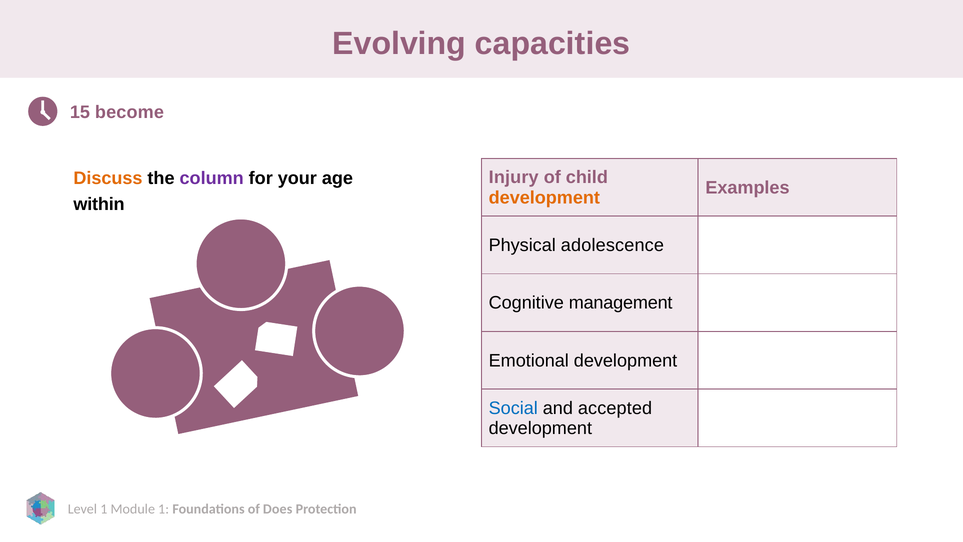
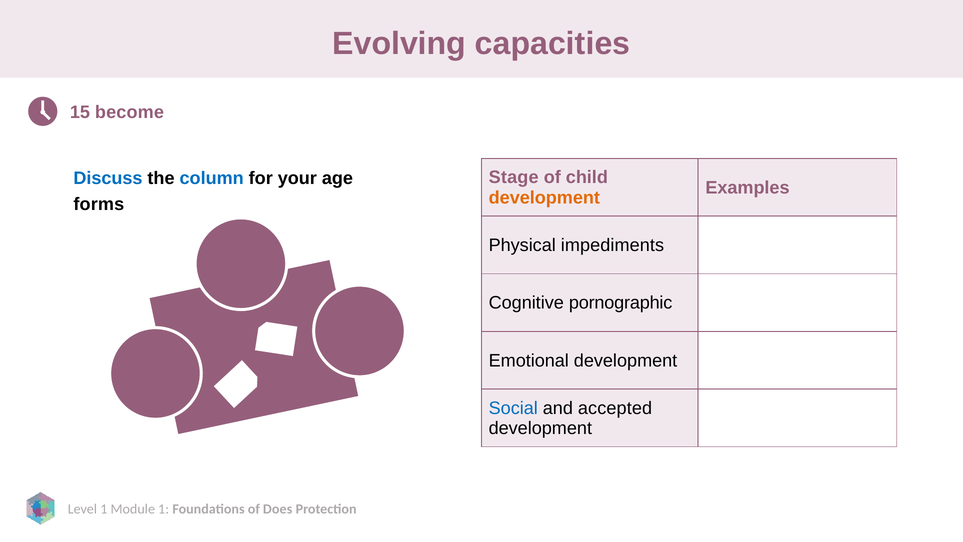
Injury: Injury -> Stage
Discuss colour: orange -> blue
column colour: purple -> blue
within: within -> forms
adolescence: adolescence -> impediments
management: management -> pornographic
